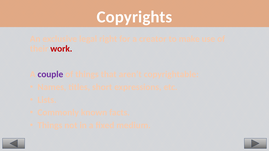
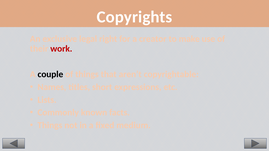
couple colour: purple -> black
